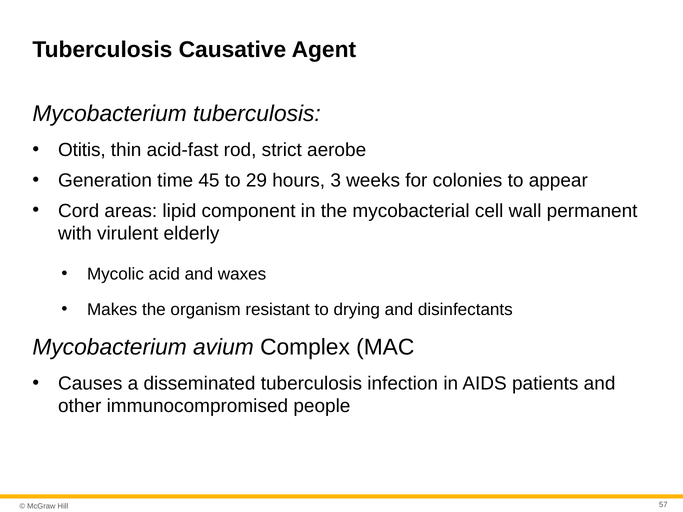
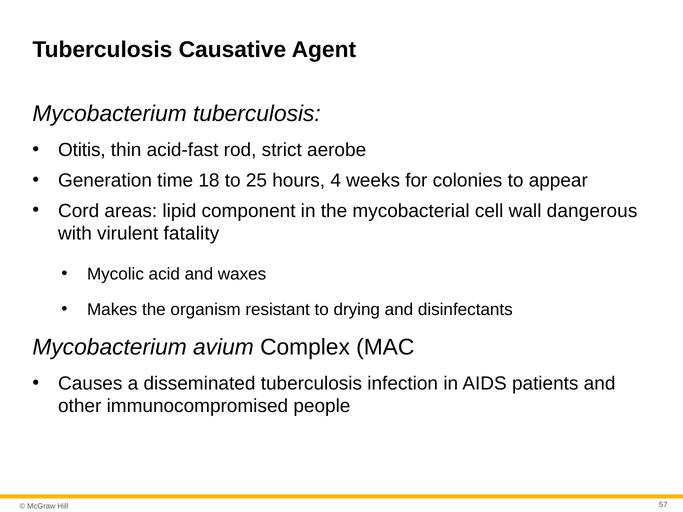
45: 45 -> 18
29: 29 -> 25
3: 3 -> 4
permanent: permanent -> dangerous
elderly: elderly -> fatality
